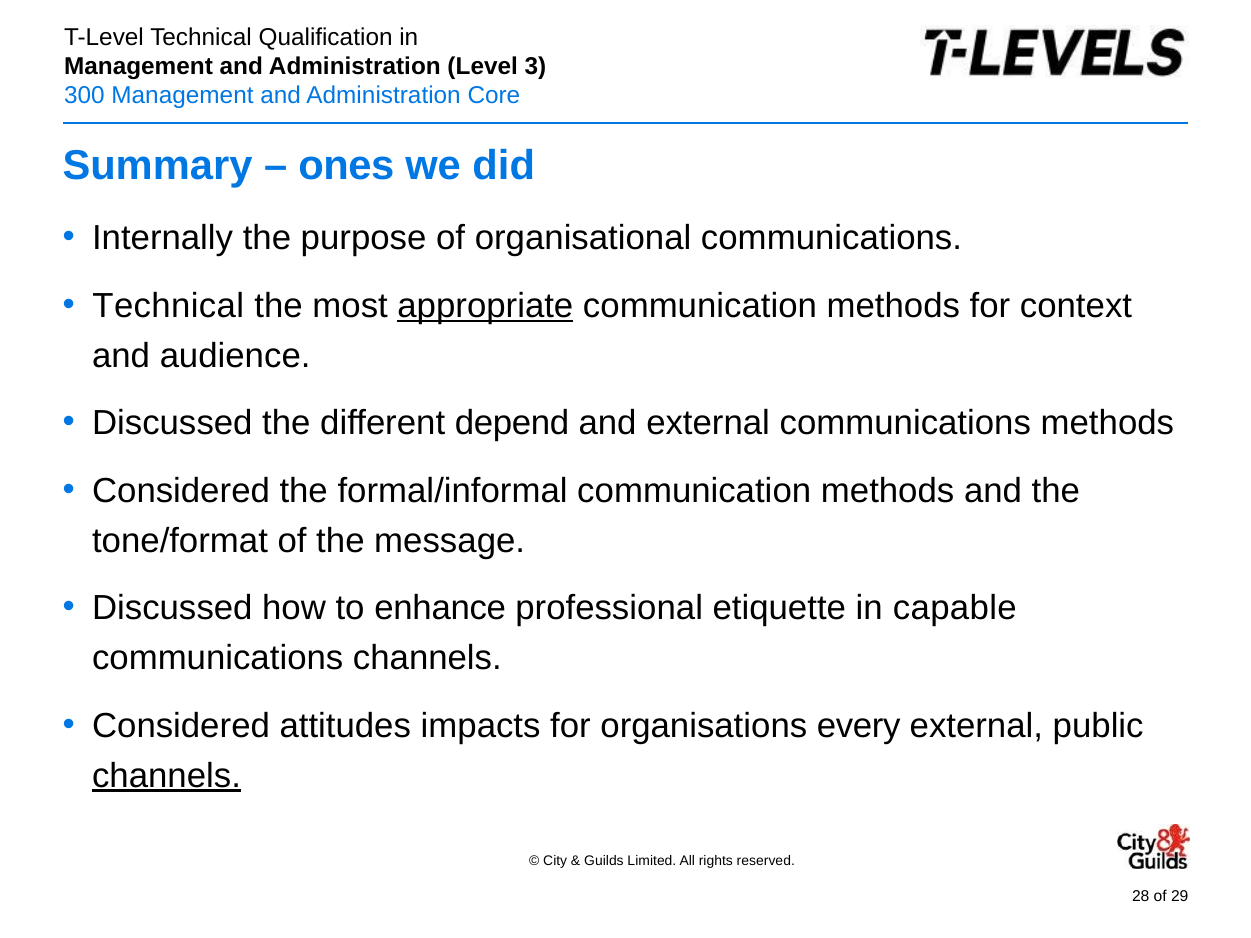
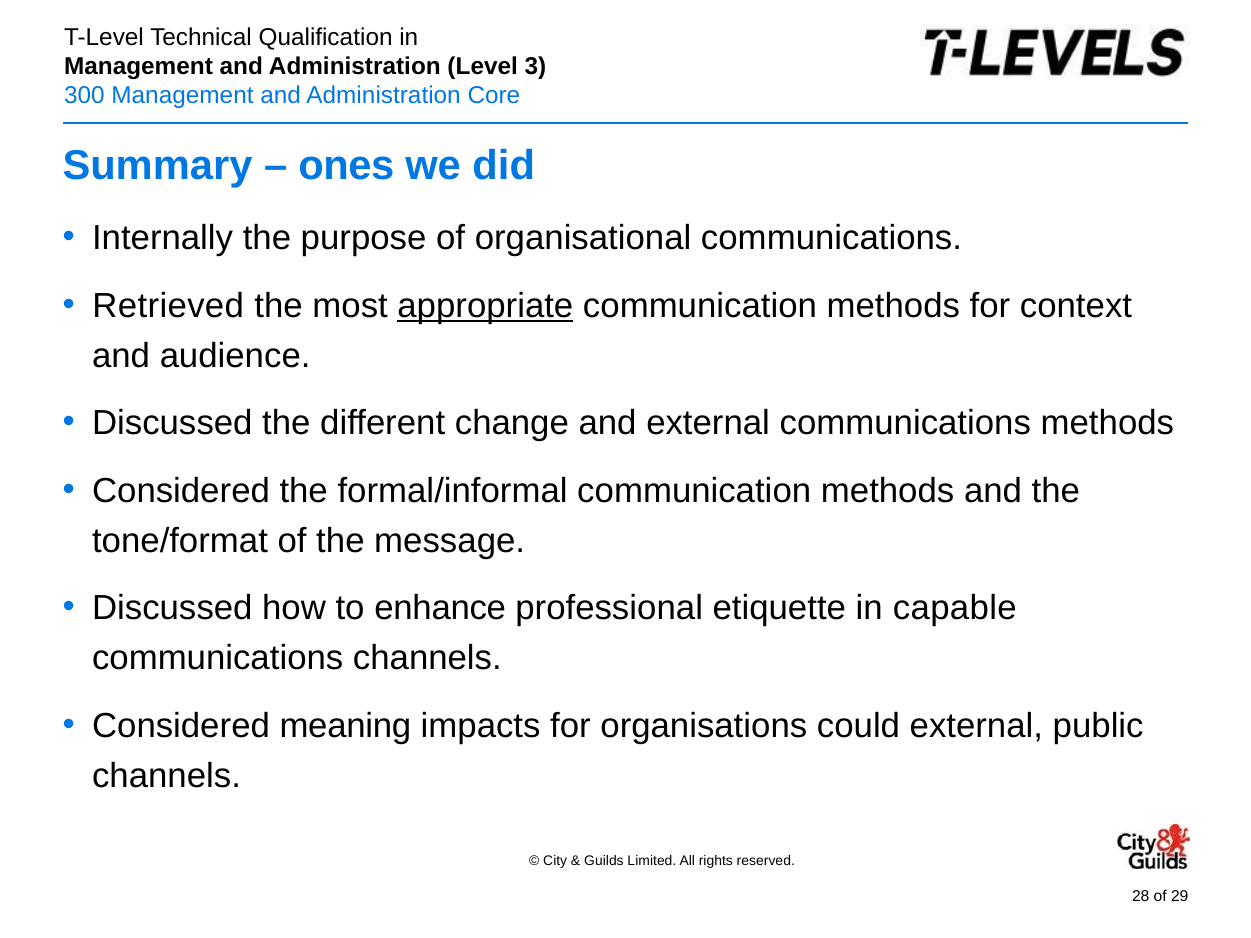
Technical at (168, 306): Technical -> Retrieved
depend: depend -> change
attitudes: attitudes -> meaning
every: every -> could
channels at (166, 776) underline: present -> none
